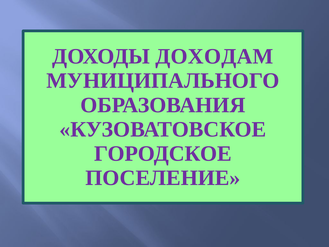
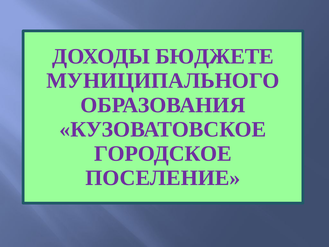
ДОХОДАМ: ДОХОДАМ -> БЮДЖЕТЕ
